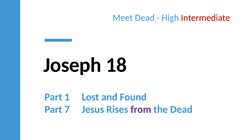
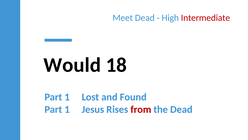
Joseph: Joseph -> Would
7 at (67, 109): 7 -> 1
from colour: purple -> red
